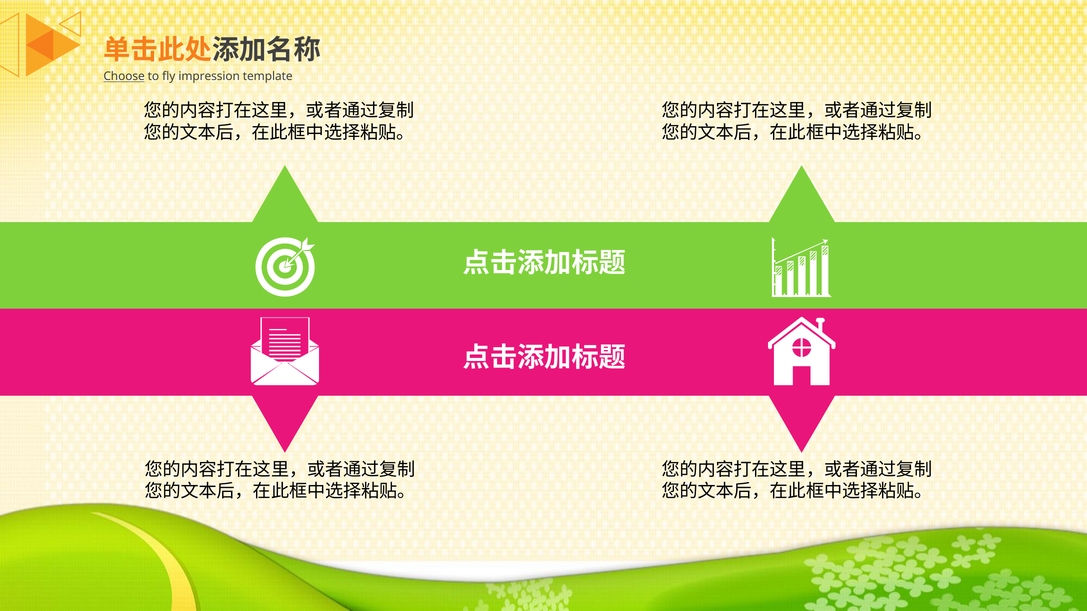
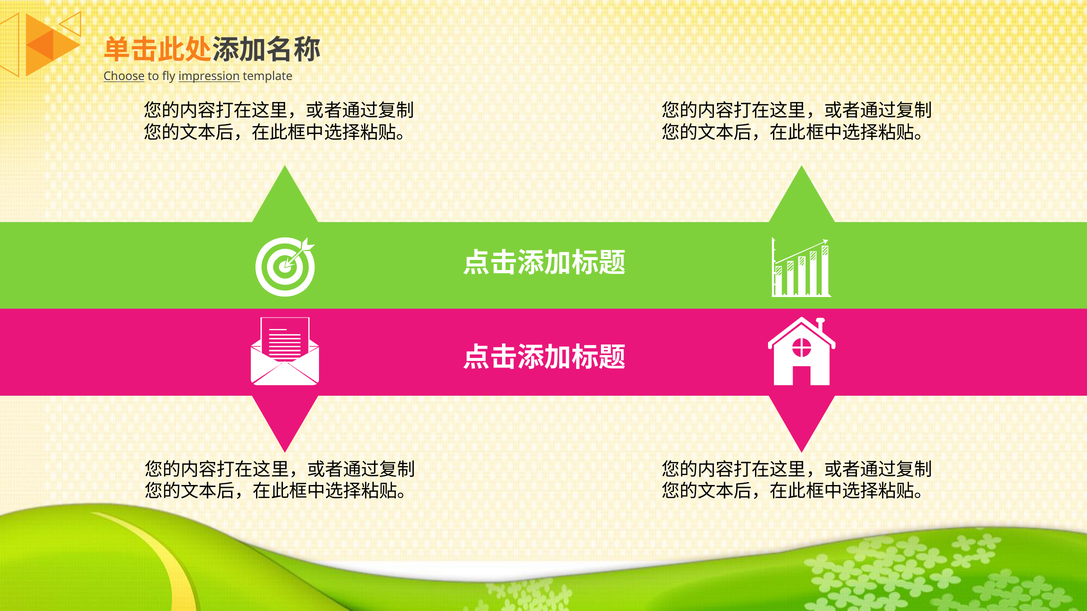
impression underline: none -> present
